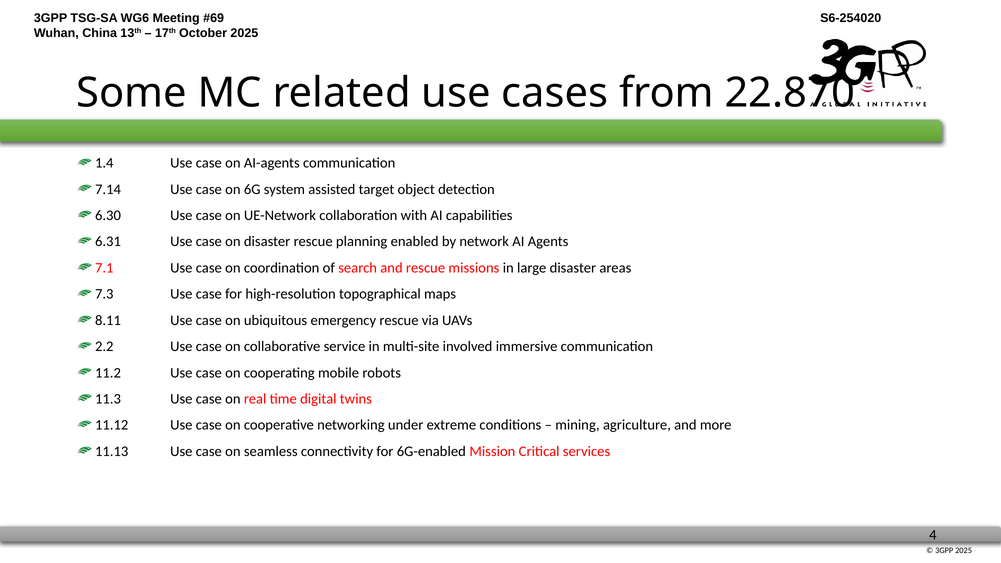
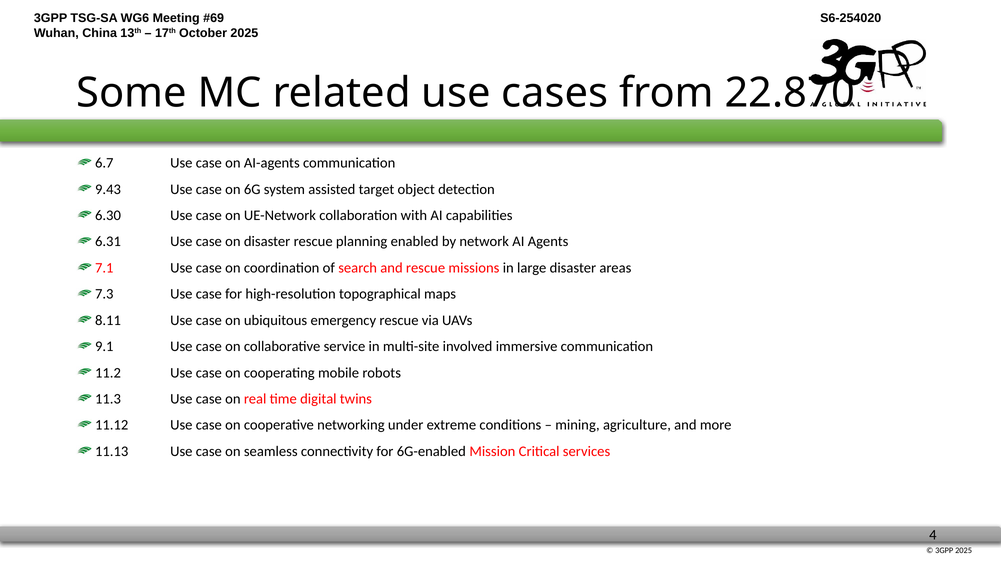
1.4: 1.4 -> 6.7
7.14: 7.14 -> 9.43
2.2: 2.2 -> 9.1
